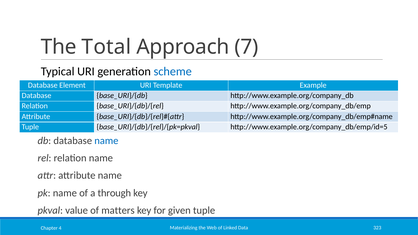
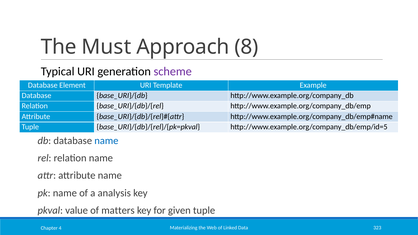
Total: Total -> Must
7: 7 -> 8
scheme colour: blue -> purple
through: through -> analysis
